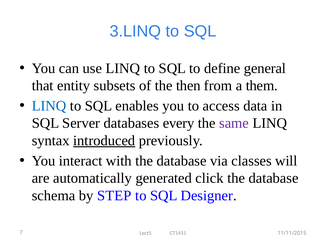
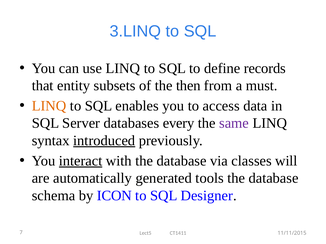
general: general -> records
them: them -> must
LINQ at (49, 106) colour: blue -> orange
interact underline: none -> present
click: click -> tools
STEP: STEP -> ICON
